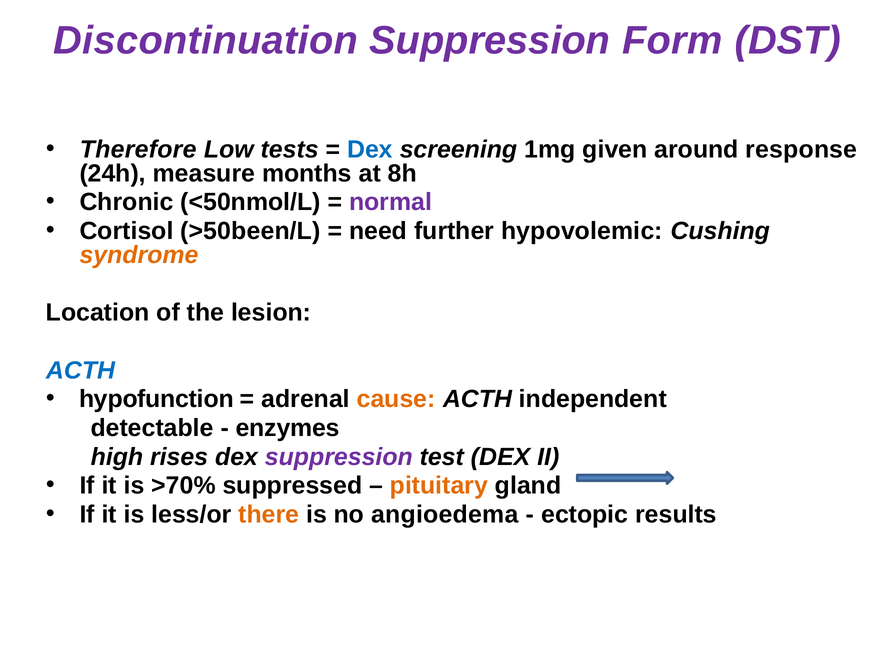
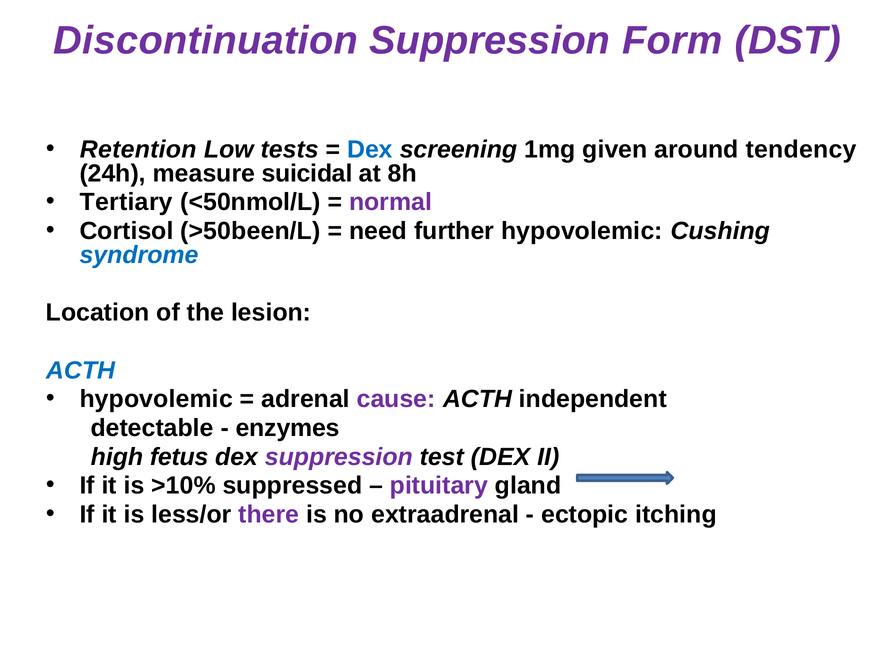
Therefore: Therefore -> Retention
response: response -> tendency
months: months -> suicidal
Chronic: Chronic -> Tertiary
syndrome colour: orange -> blue
hypofunction at (156, 399): hypofunction -> hypovolemic
cause colour: orange -> purple
rises: rises -> fetus
>70%: >70% -> >10%
pituitary colour: orange -> purple
there colour: orange -> purple
angioedema: angioedema -> extraadrenal
results: results -> itching
